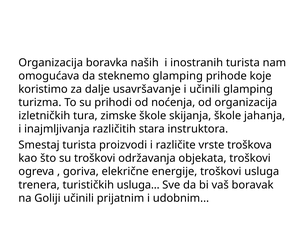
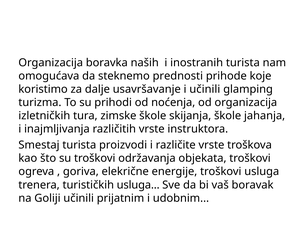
steknemo glamping: glamping -> prednosti
različitih stara: stara -> vrste
